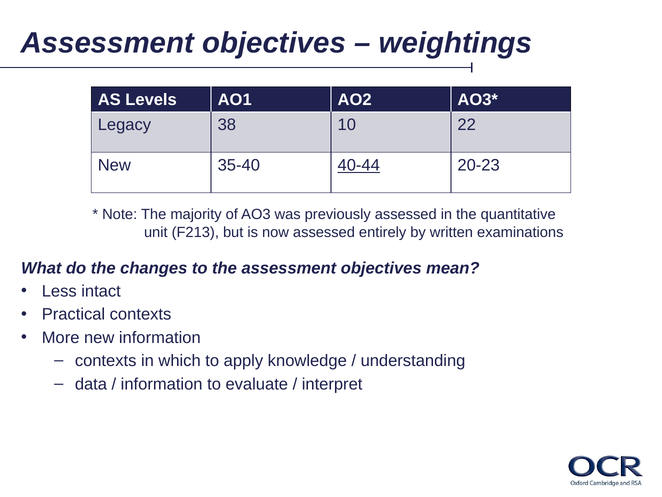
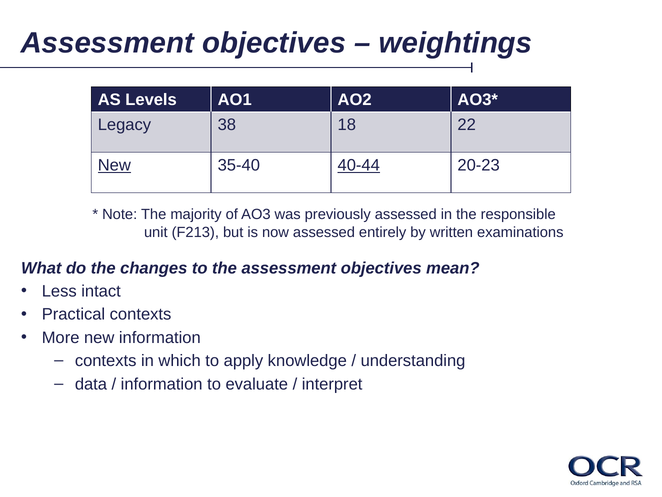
10: 10 -> 18
New at (114, 165) underline: none -> present
quantitative: quantitative -> responsible
